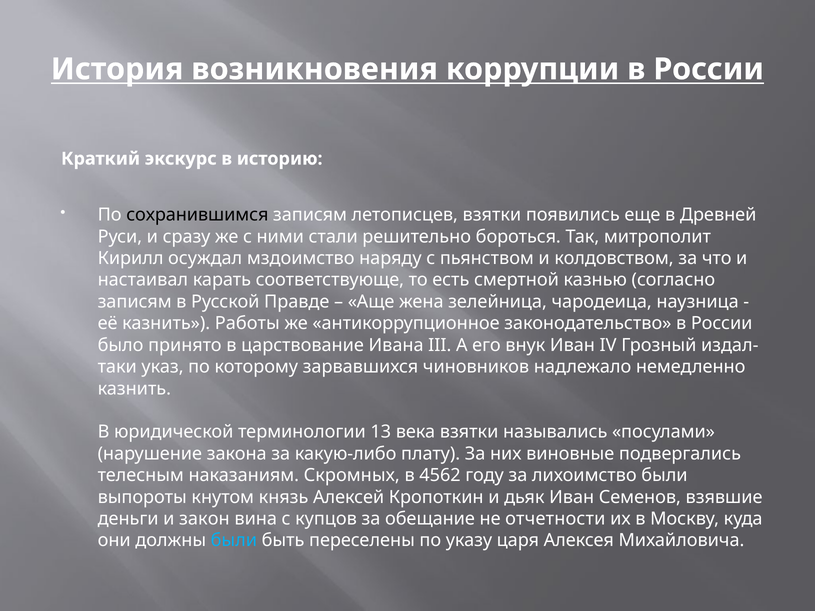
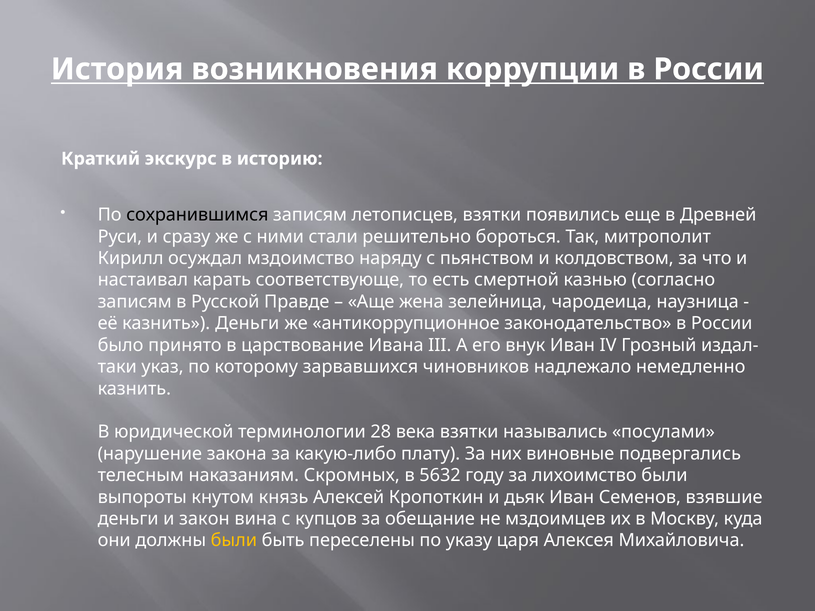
казнить Работы: Работы -> Деньги
13: 13 -> 28
4562: 4562 -> 5632
отчетности: отчетности -> мздоимцев
были at (234, 541) colour: light blue -> yellow
